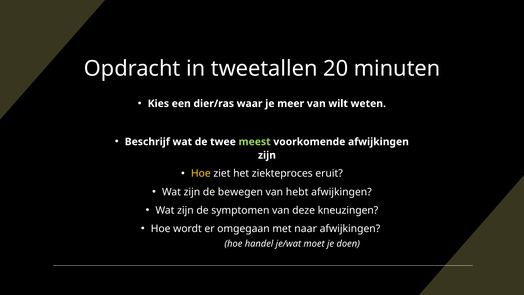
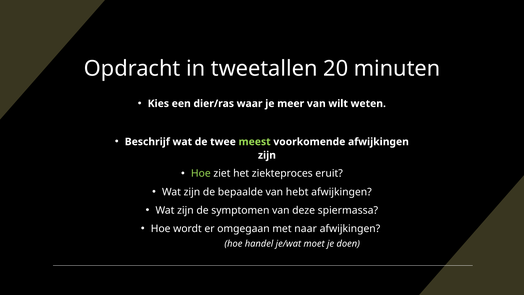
Hoe at (201, 173) colour: yellow -> light green
bewegen: bewegen -> bepaalde
kneuzingen: kneuzingen -> spiermassa
